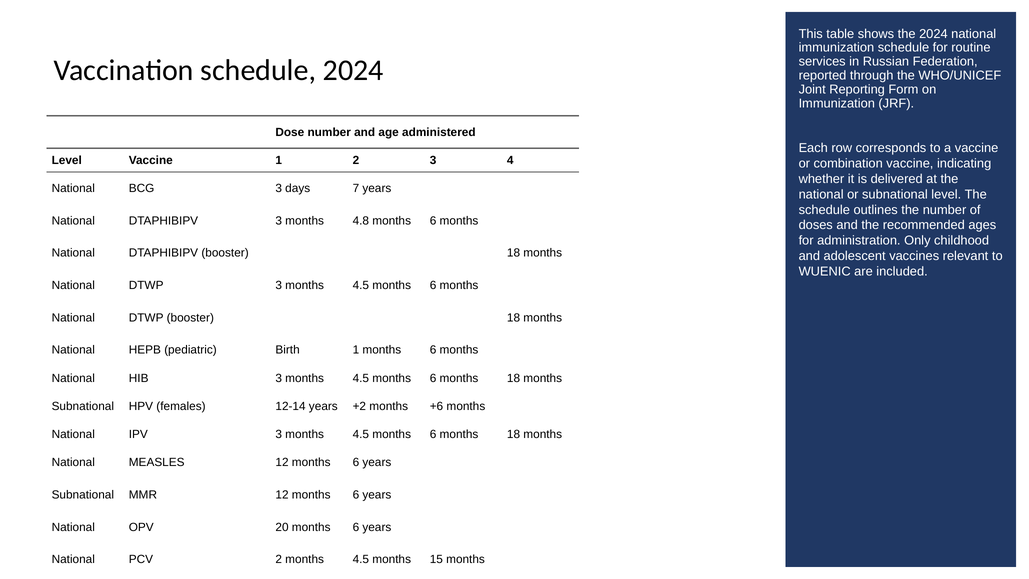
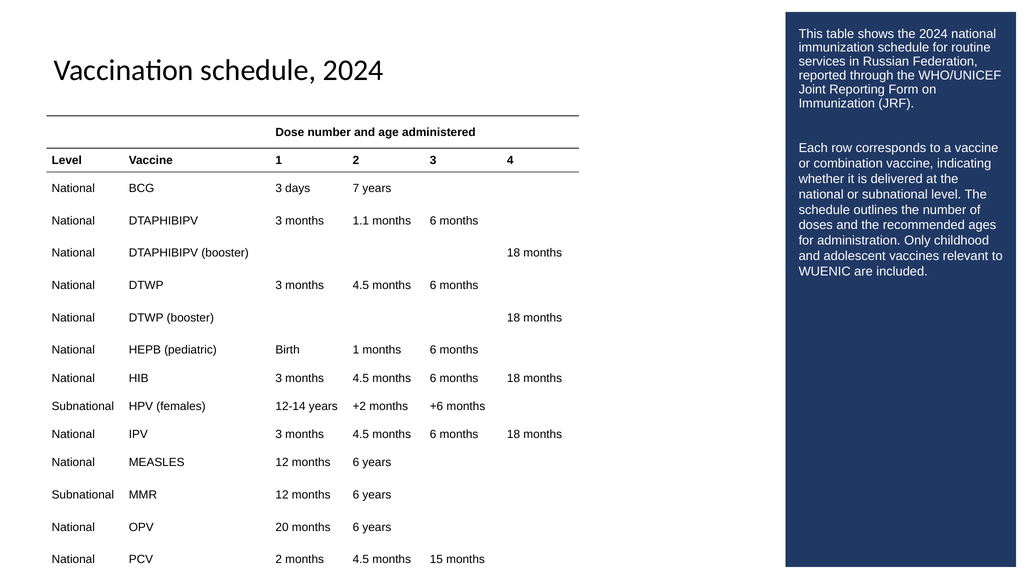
4.8: 4.8 -> 1.1
